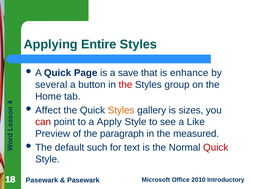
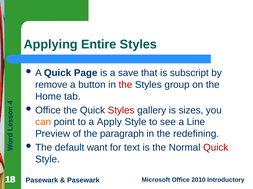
enhance: enhance -> subscript
several: several -> remove
Affect at (48, 111): Affect -> Office
Styles at (121, 111) colour: orange -> red
can colour: red -> orange
Like: Like -> Line
measured: measured -> redefining
such: such -> want
